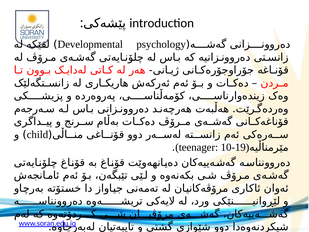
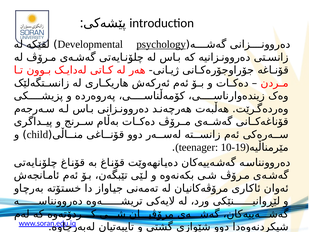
psychology underline: none -> present
